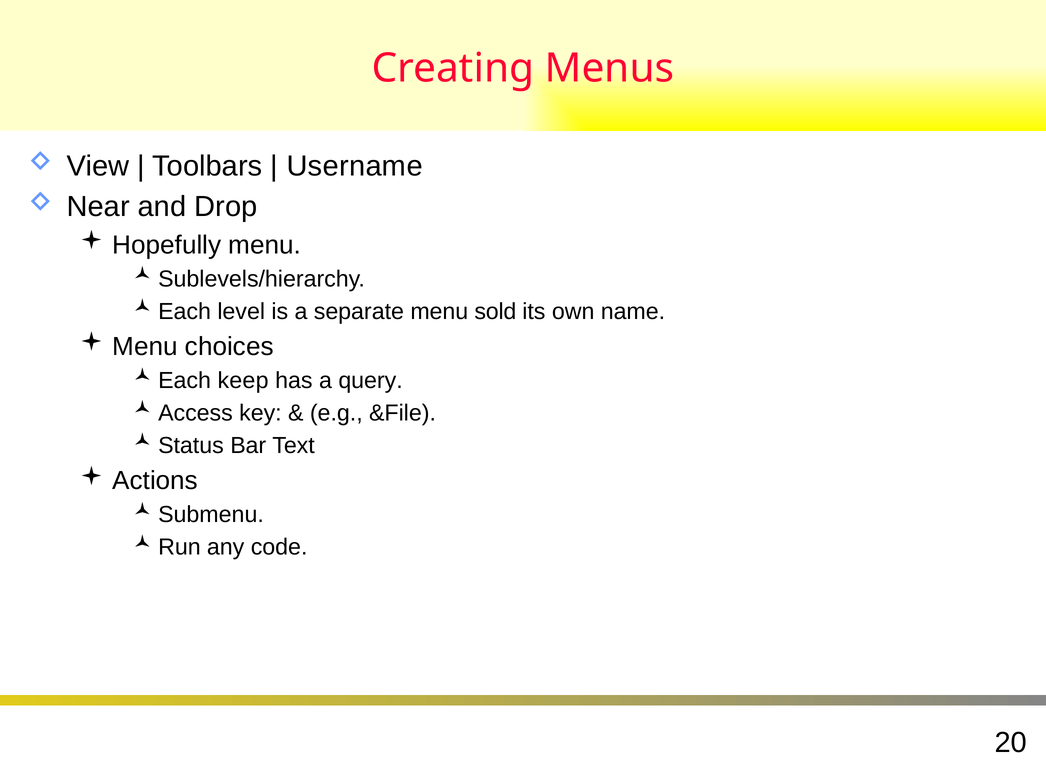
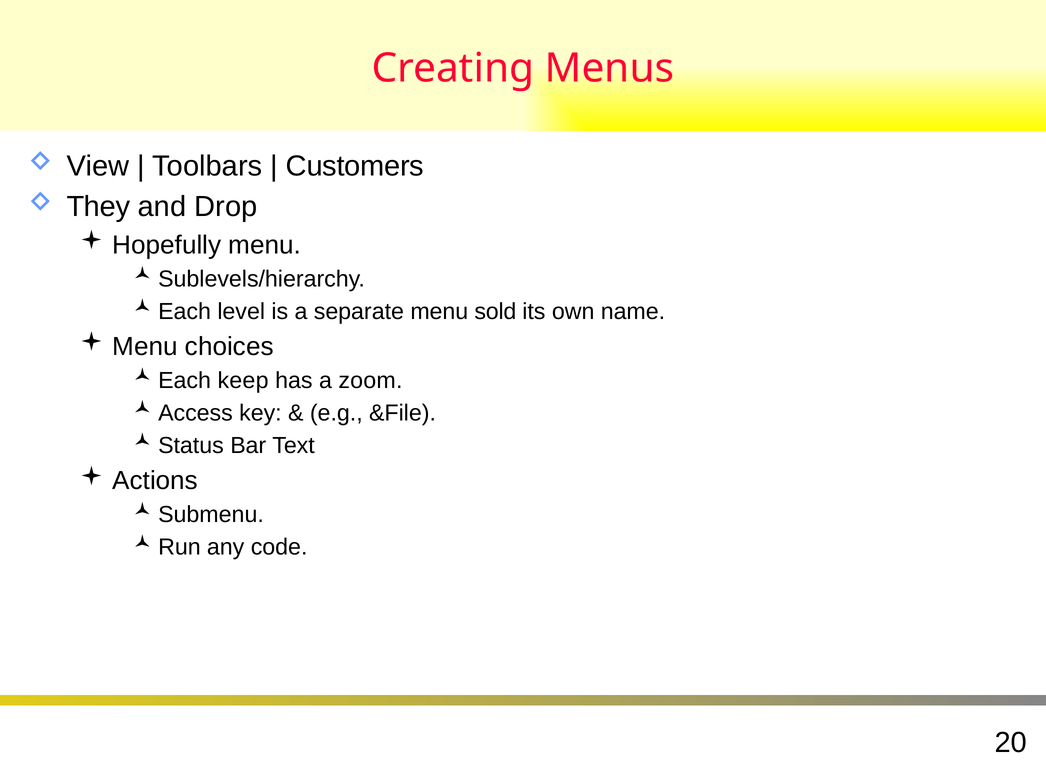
Username: Username -> Customers
Near: Near -> They
query: query -> zoom
